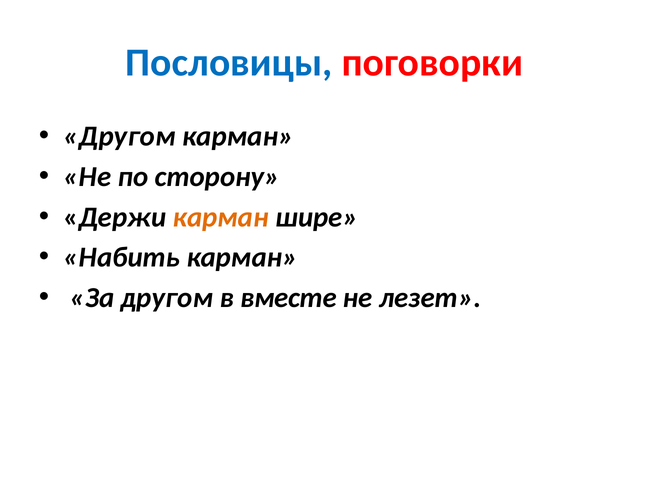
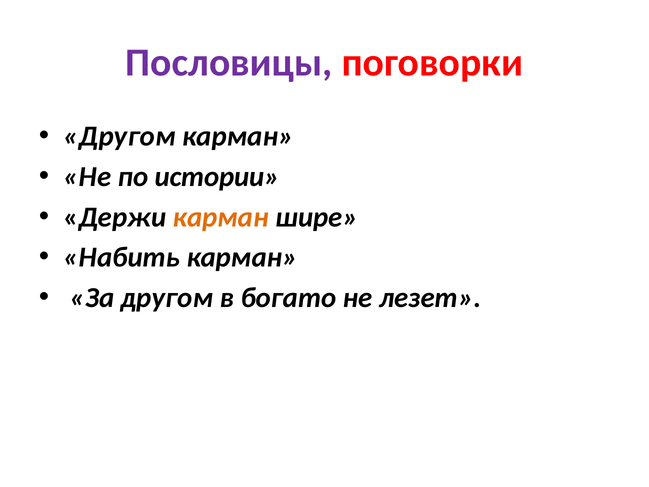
Пословицы colour: blue -> purple
сторону: сторону -> истории
вместе: вместе -> богато
